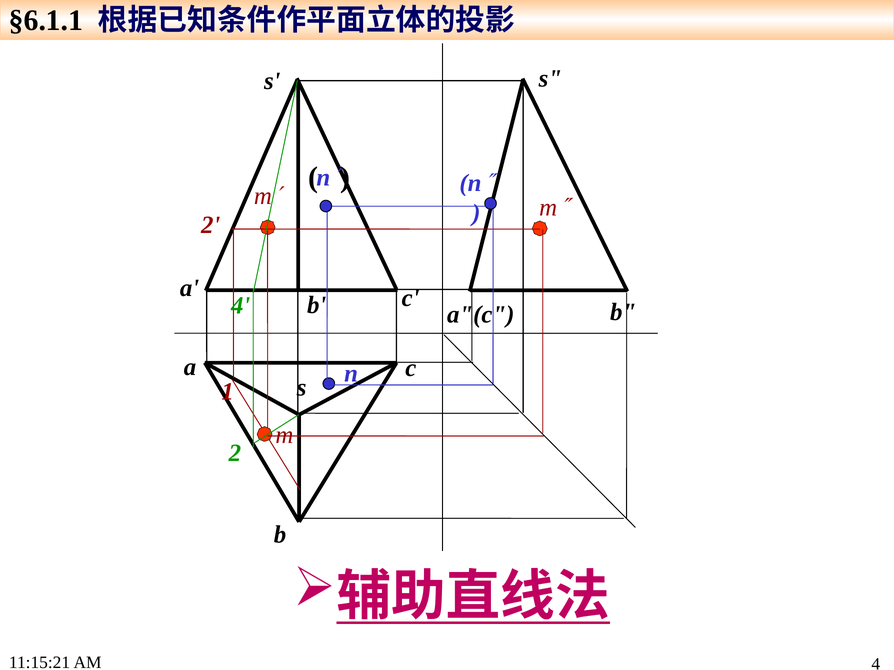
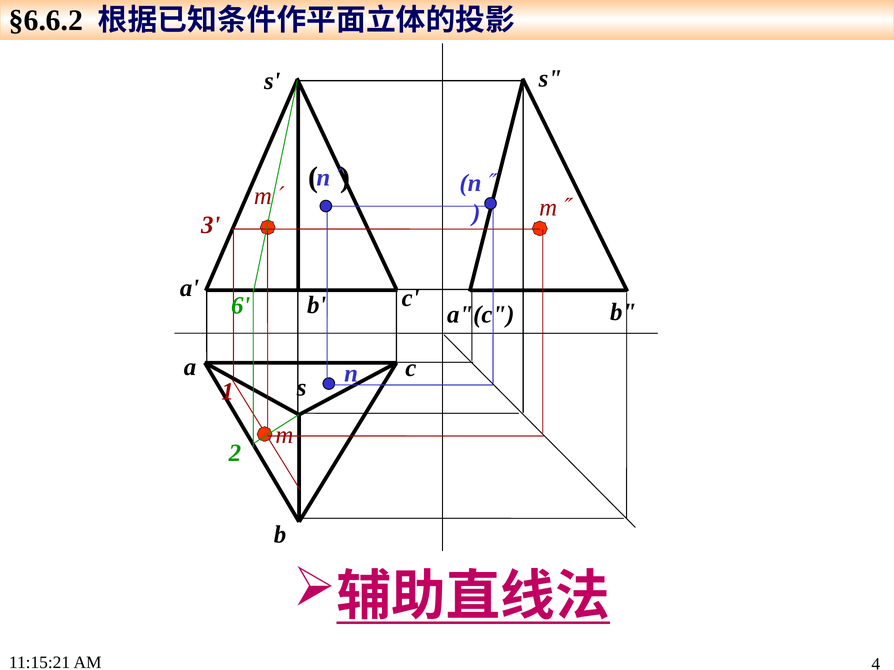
§6.1.1: §6.1.1 -> §6.6.2
2 at (211, 225): 2 -> 3
4 at (241, 306): 4 -> 6
